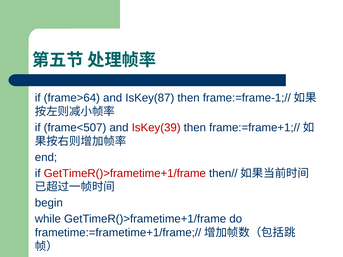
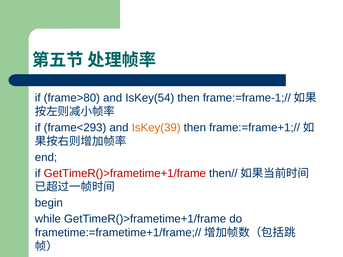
frame>64: frame>64 -> frame>80
IsKey(87: IsKey(87 -> IsKey(54
frame<507: frame<507 -> frame<293
IsKey(39 colour: red -> orange
